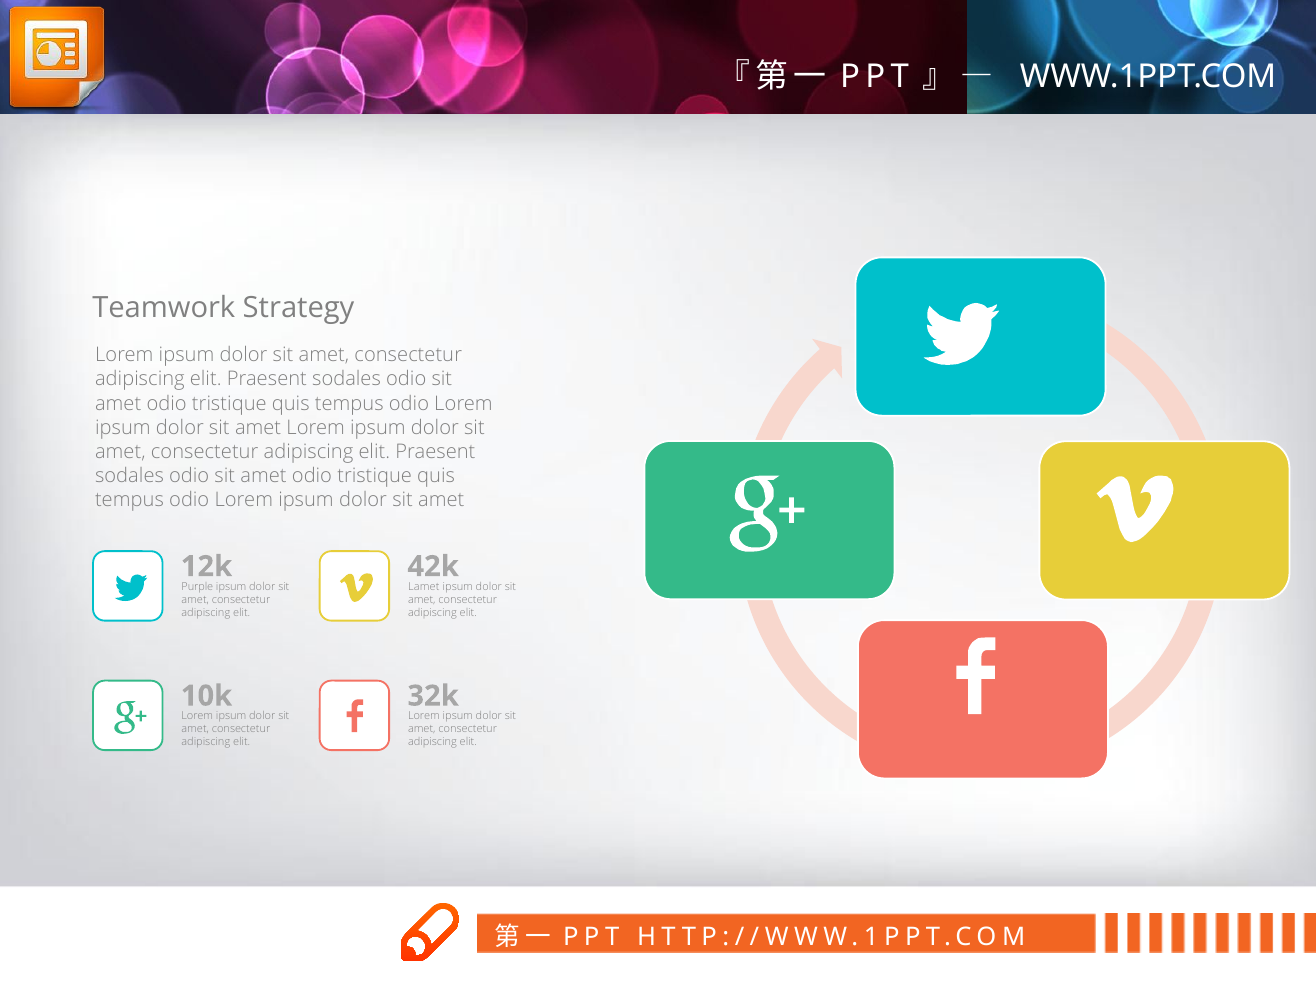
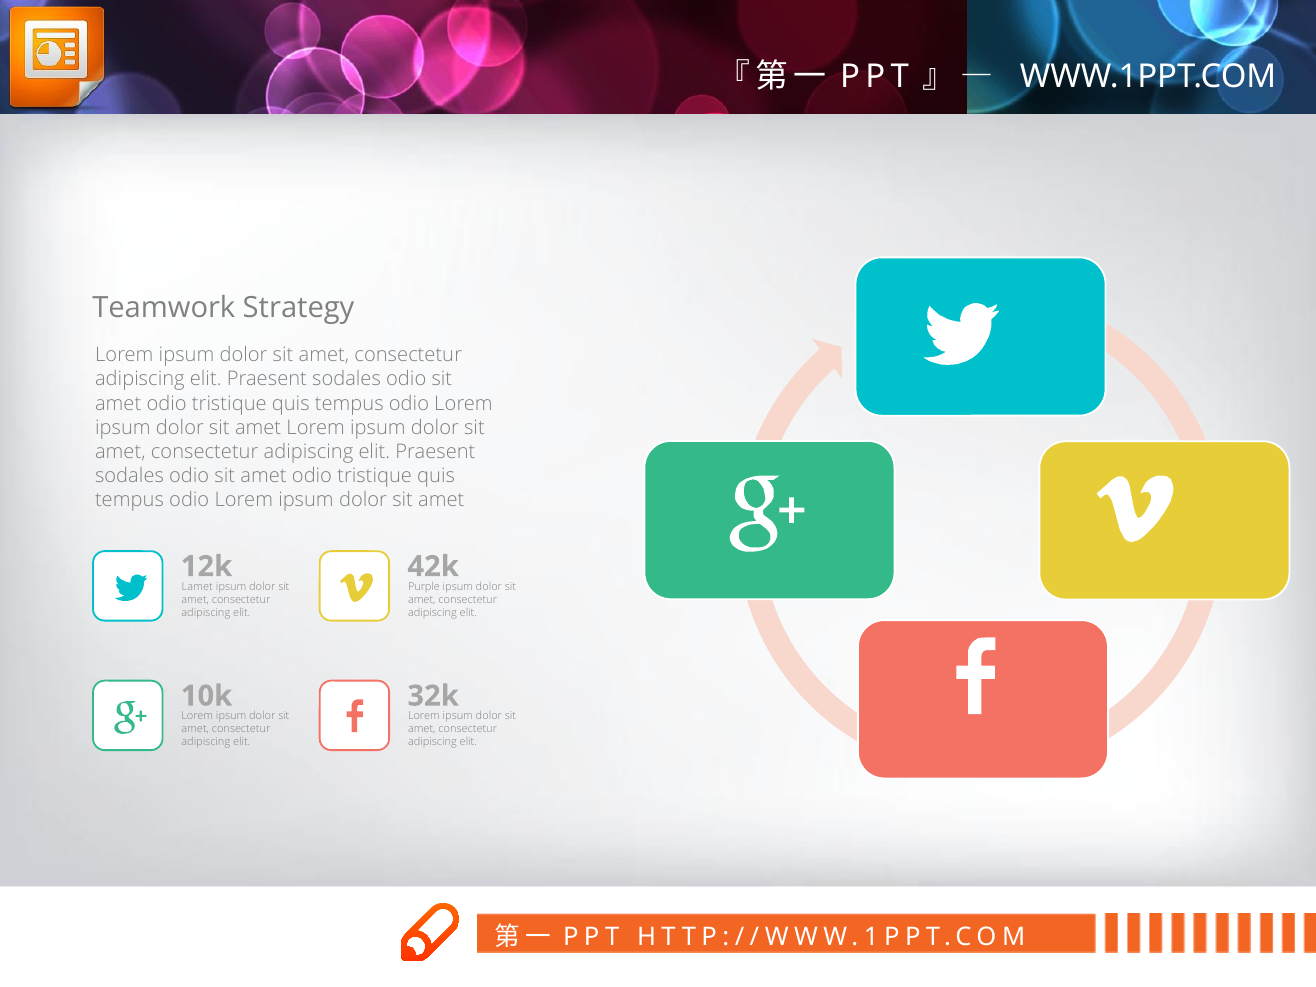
Purple: Purple -> Lamet
Lamet: Lamet -> Purple
